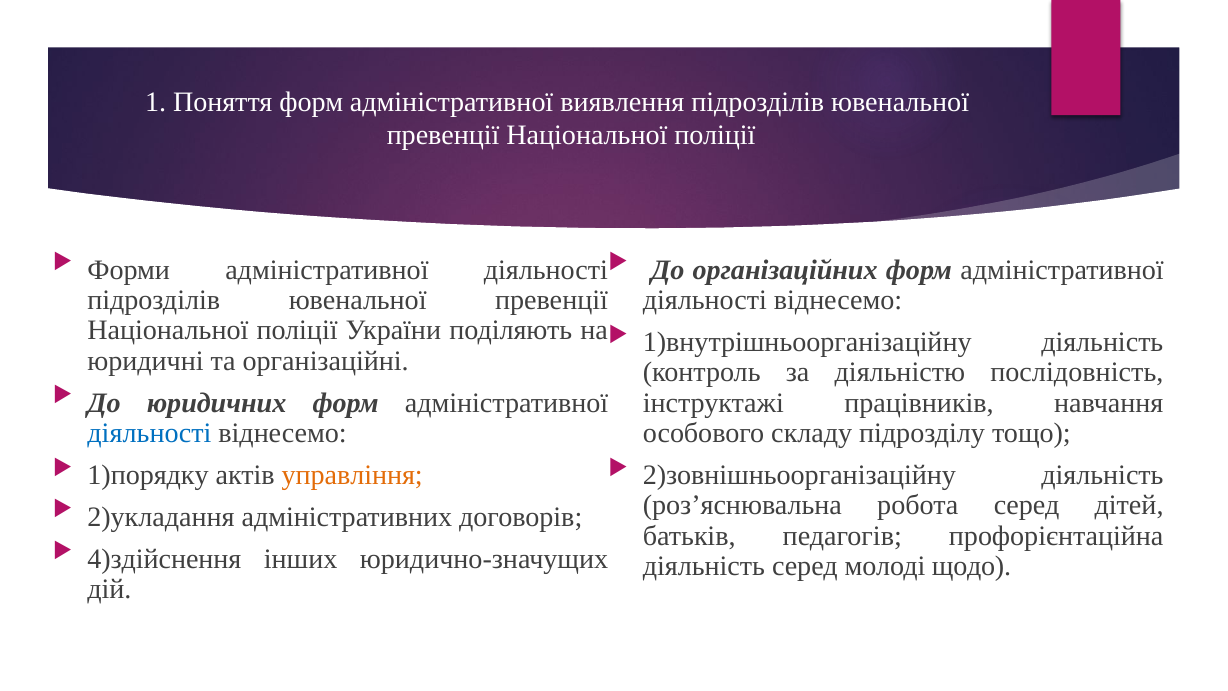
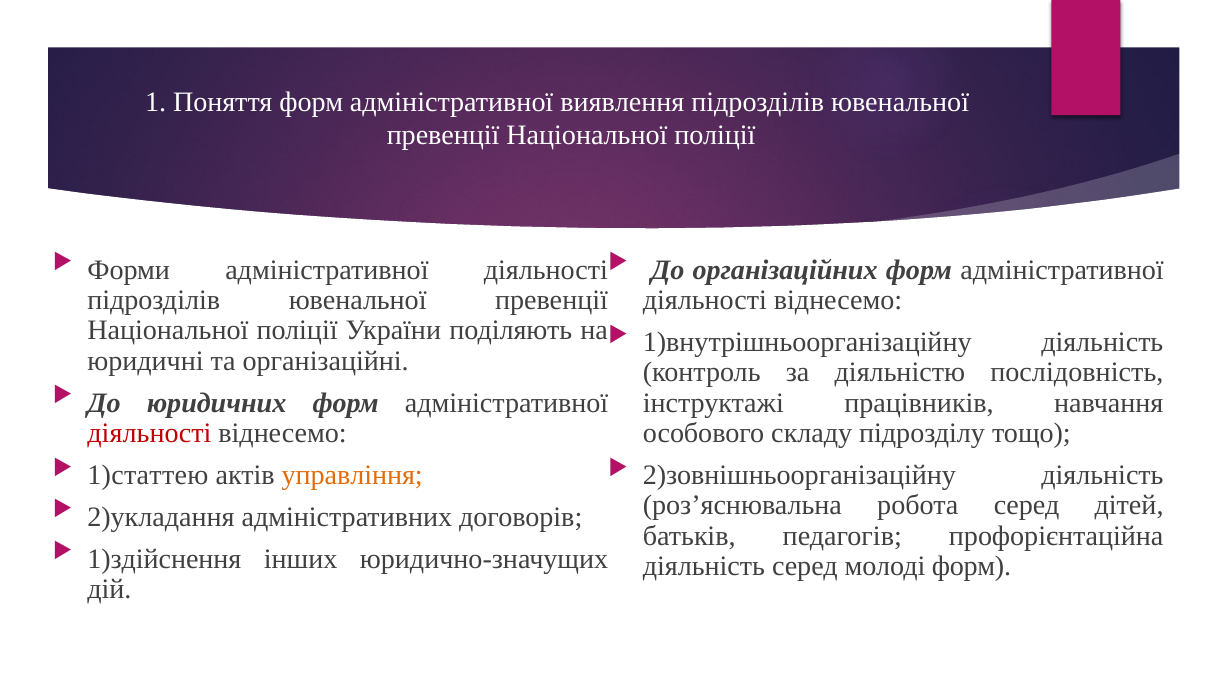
діяльності at (149, 433) colour: blue -> red
1)порядку: 1)порядку -> 1)статтею
4)здійснення: 4)здійснення -> 1)здійснення
молоді щодо: щодо -> форм
